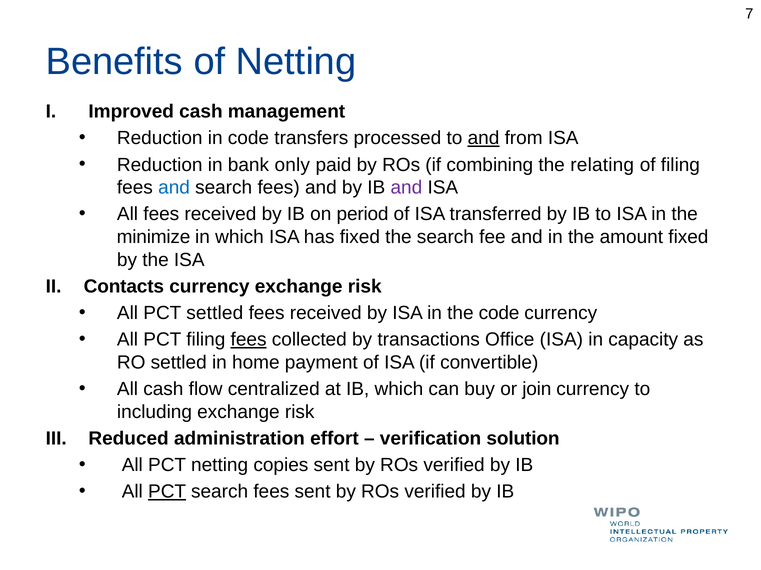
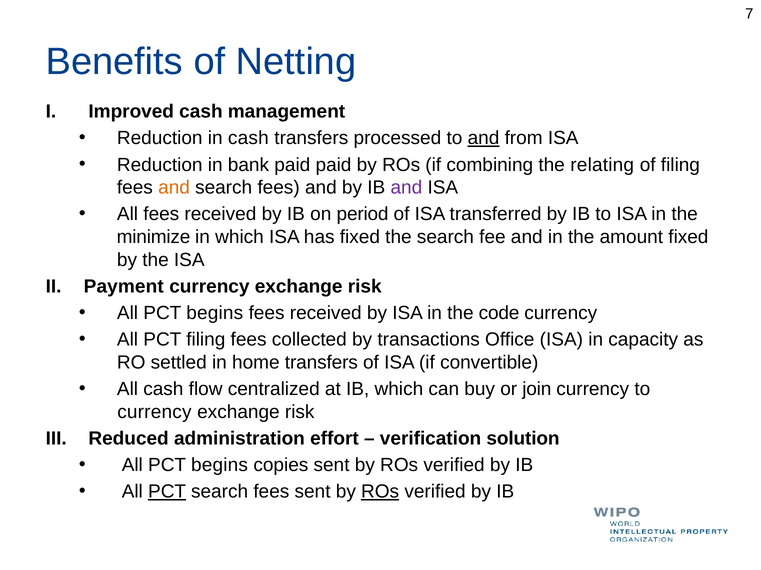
in code: code -> cash
bank only: only -> paid
and at (174, 188) colour: blue -> orange
Contacts: Contacts -> Payment
settled at (215, 313): settled -> begins
fees at (249, 340) underline: present -> none
home payment: payment -> transfers
including at (154, 412): including -> currency
netting at (220, 466): netting -> begins
ROs at (380, 492) underline: none -> present
